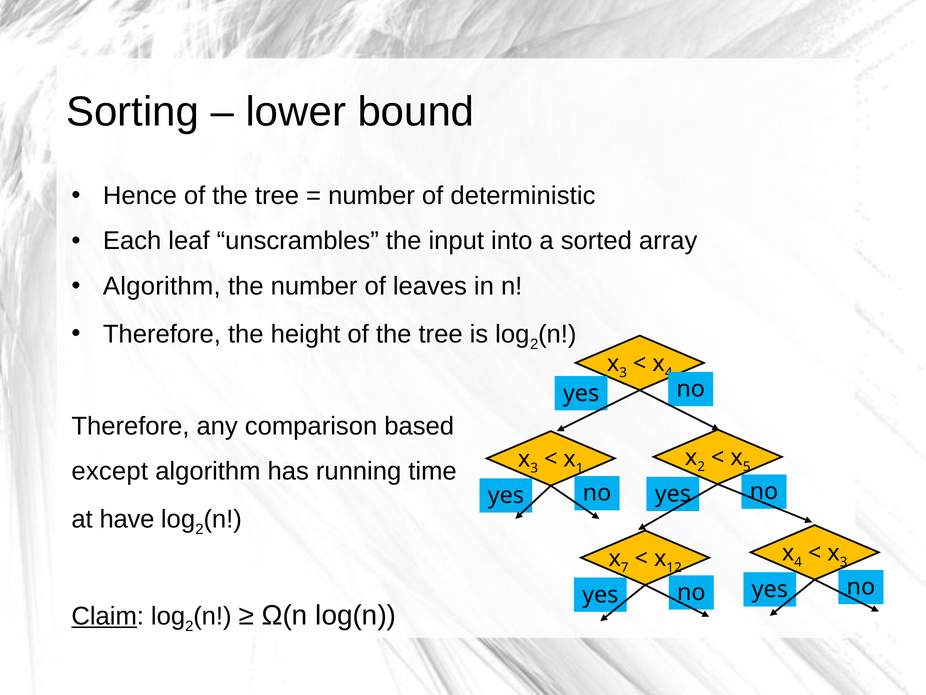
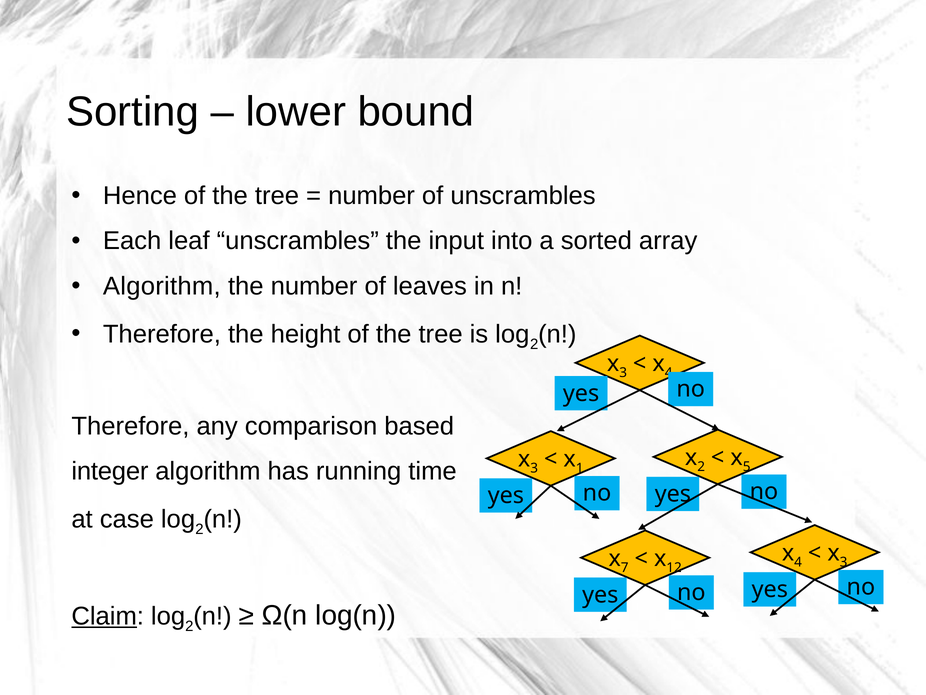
of deterministic: deterministic -> unscrambles
except: except -> integer
have: have -> case
